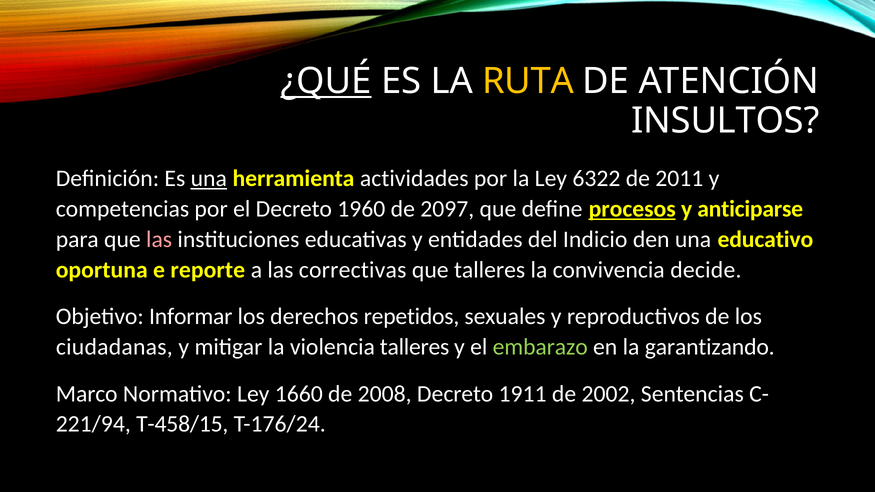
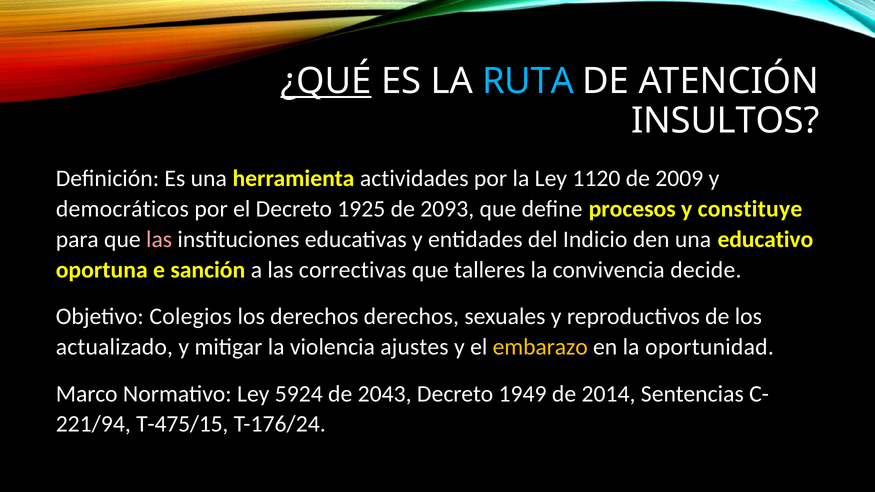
RUTA colour: yellow -> light blue
una at (209, 179) underline: present -> none
6322: 6322 -> 1120
2011: 2011 -> 2009
competencias: competencias -> democráticos
1960: 1960 -> 1925
2097: 2097 -> 2093
procesos underline: present -> none
anticiparse: anticiparse -> constituye
reporte: reporte -> sanción
Informar: Informar -> Colegios
derechos repetidos: repetidos -> derechos
ciudadanas: ciudadanas -> actualizado
violencia talleres: talleres -> ajustes
embarazo colour: light green -> yellow
garantizando: garantizando -> oportunidad
1660: 1660 -> 5924
2008: 2008 -> 2043
1911: 1911 -> 1949
2002: 2002 -> 2014
T-458/15: T-458/15 -> T-475/15
